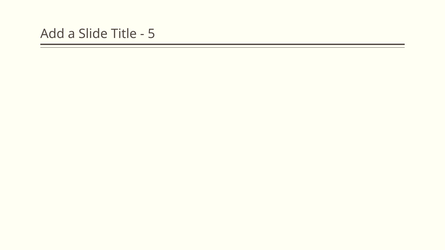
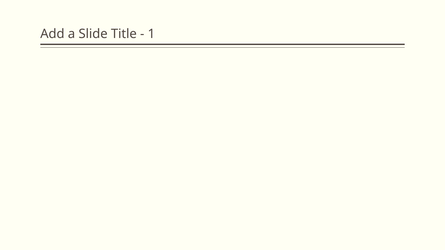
5: 5 -> 1
